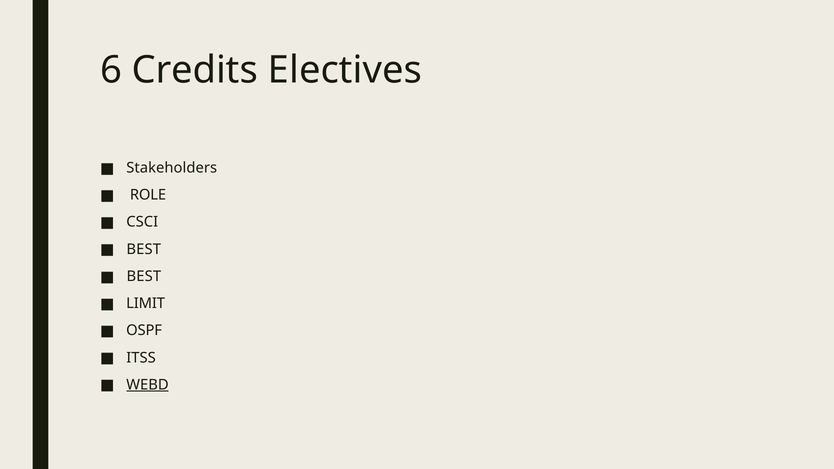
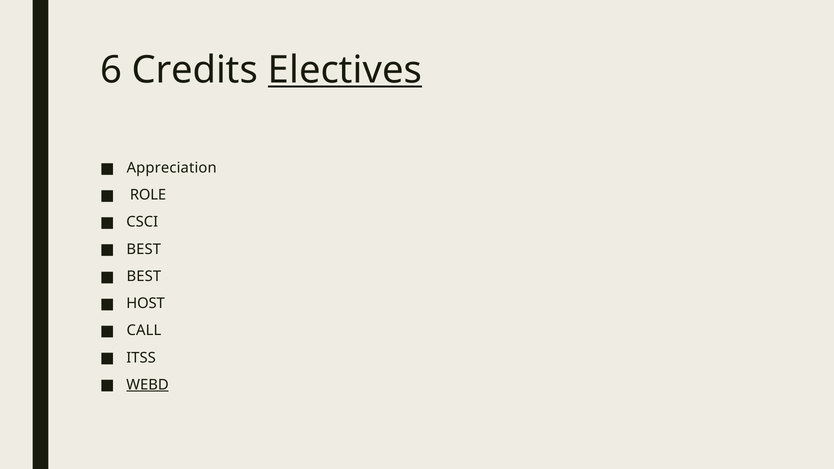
Electives underline: none -> present
Stakeholders: Stakeholders -> Appreciation
LIMIT: LIMIT -> HOST
OSPF: OSPF -> CALL
